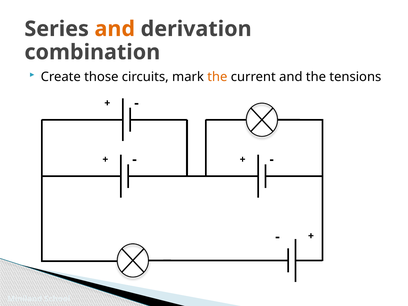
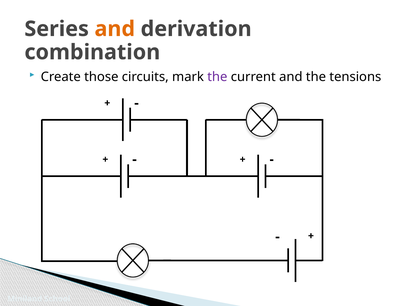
the at (217, 77) colour: orange -> purple
